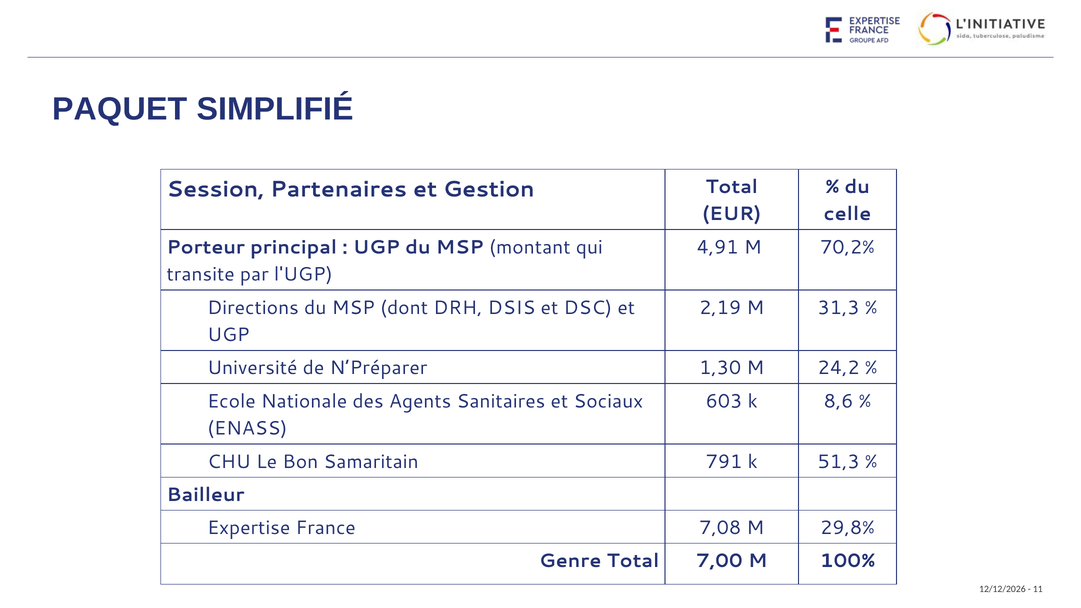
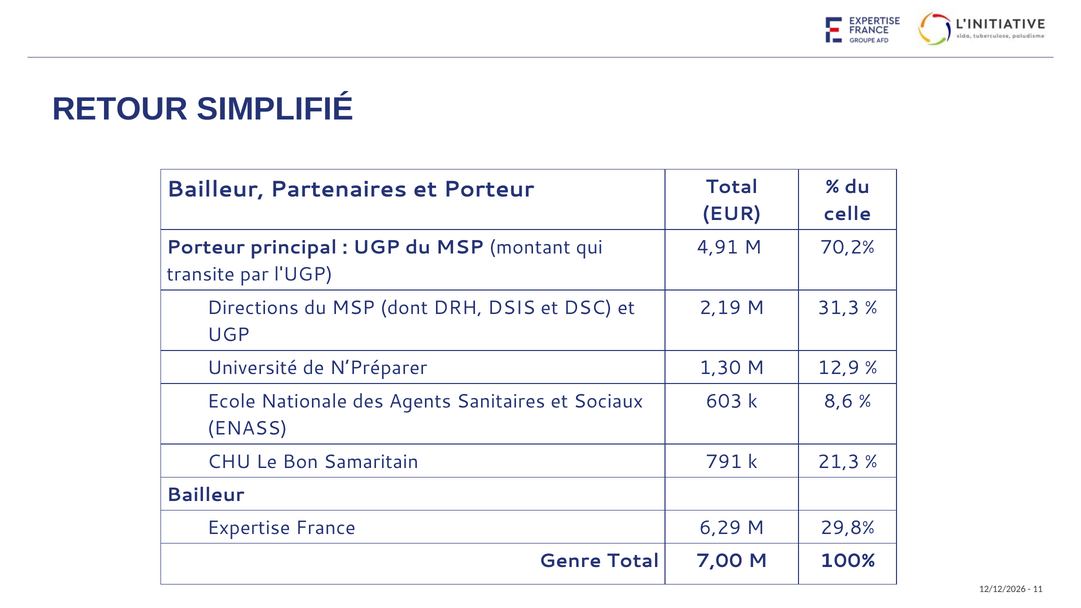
PAQUET: PAQUET -> RETOUR
Session at (215, 189): Session -> Bailleur
et Gestion: Gestion -> Porteur
24,2: 24,2 -> 12,9
51,3: 51,3 -> 21,3
7,08: 7,08 -> 6,29
